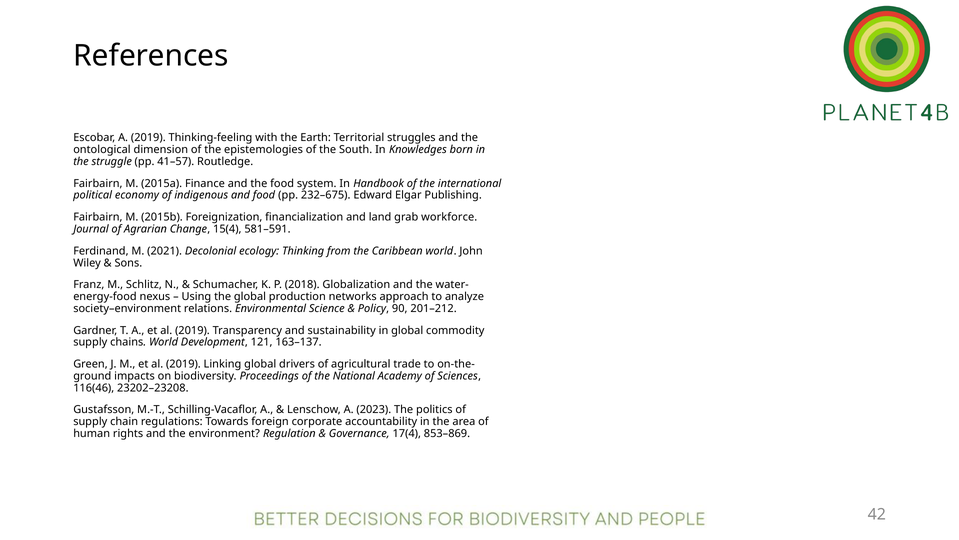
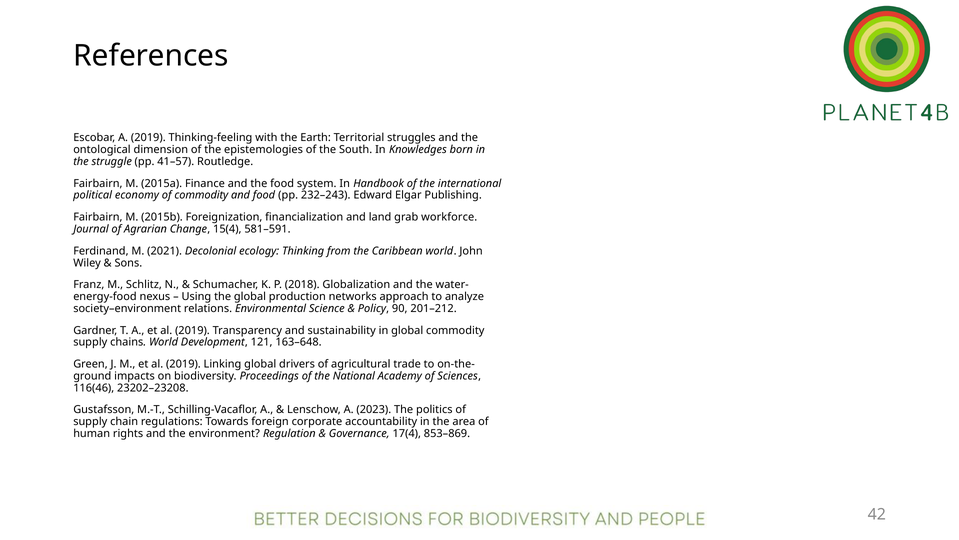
of indigenous: indigenous -> commodity
232–675: 232–675 -> 232–243
163–137: 163–137 -> 163–648
